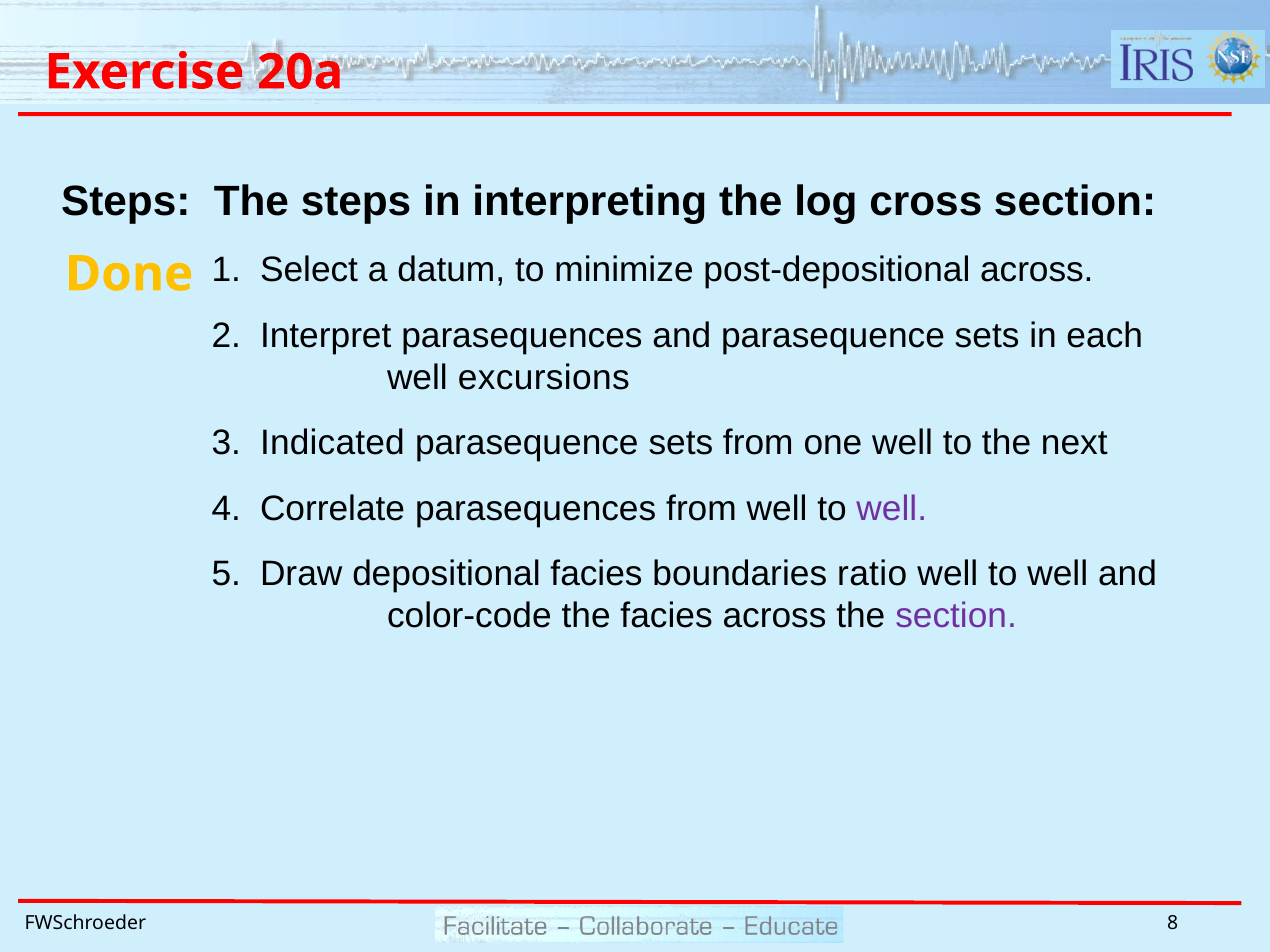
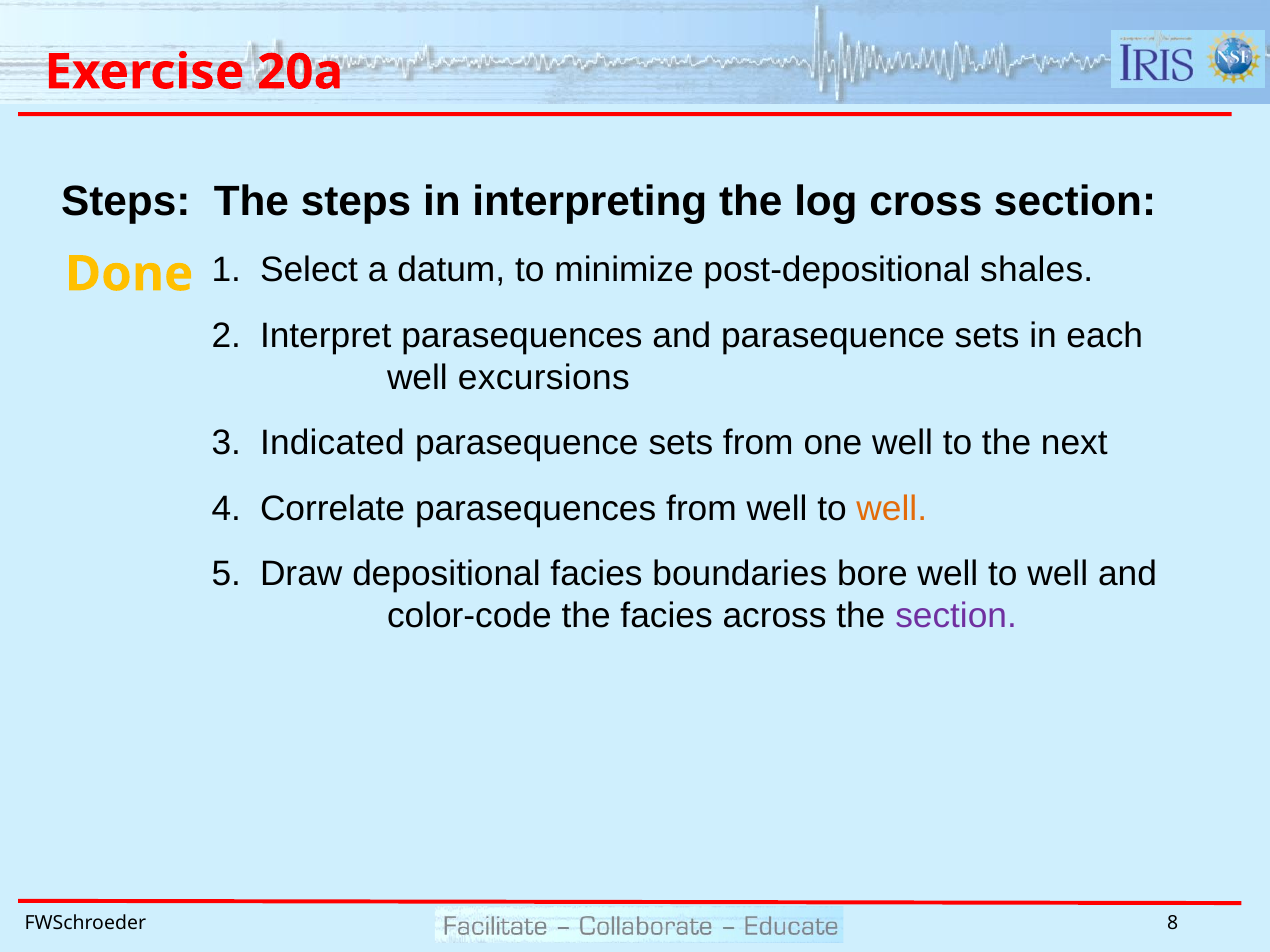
post-depositional across: across -> shales
well at (892, 509) colour: purple -> orange
ratio: ratio -> bore
